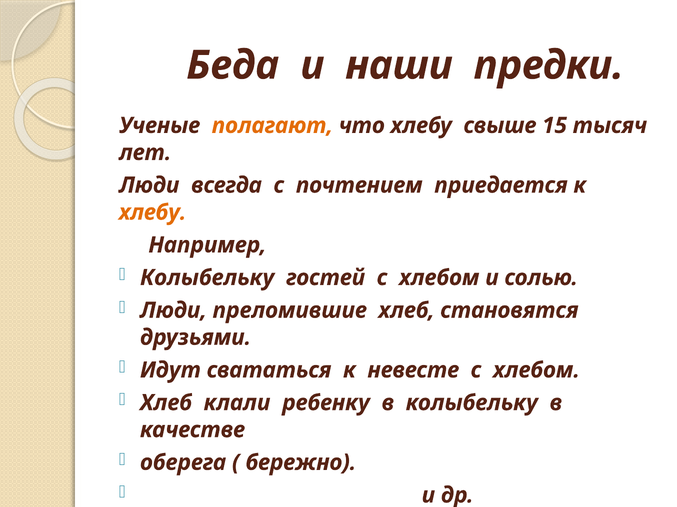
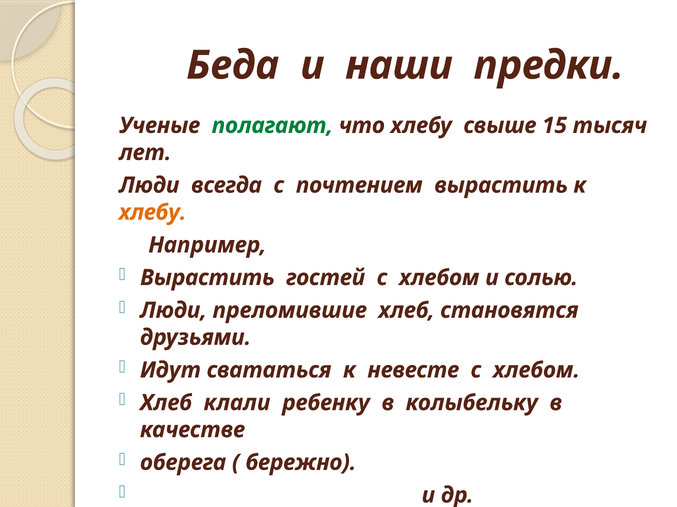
полагают colour: orange -> green
почтением приедается: приедается -> вырастить
Колыбельку at (207, 278): Колыбельку -> Вырастить
